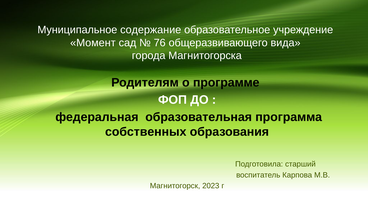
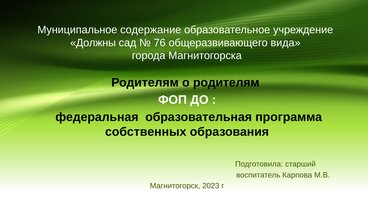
Момент: Момент -> Должны
о программе: программе -> родителям
